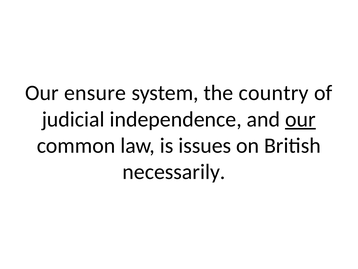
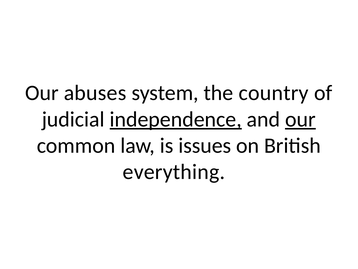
ensure: ensure -> abuses
independence underline: none -> present
necessarily: necessarily -> everything
